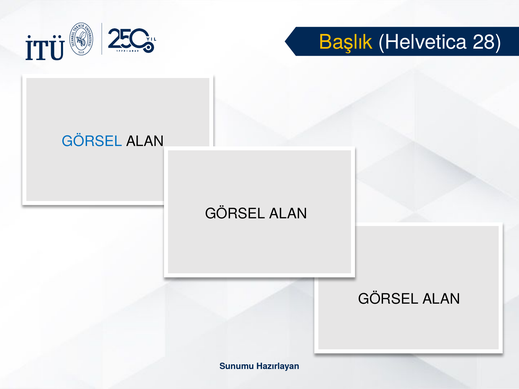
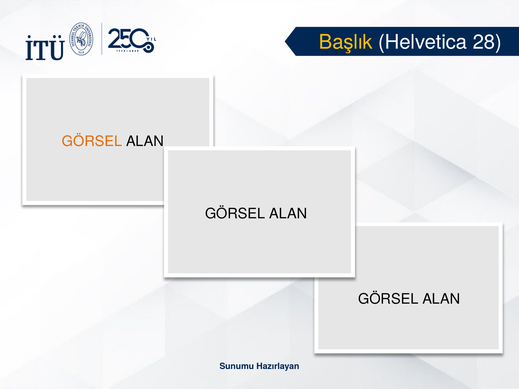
GÖRSEL at (92, 142) colour: blue -> orange
